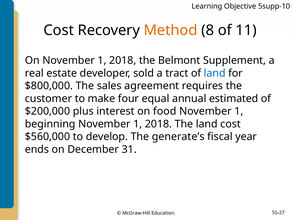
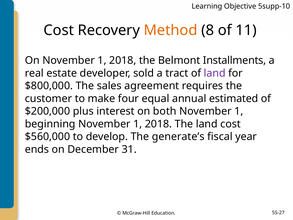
Supplement: Supplement -> Installments
land at (215, 73) colour: blue -> purple
food: food -> both
